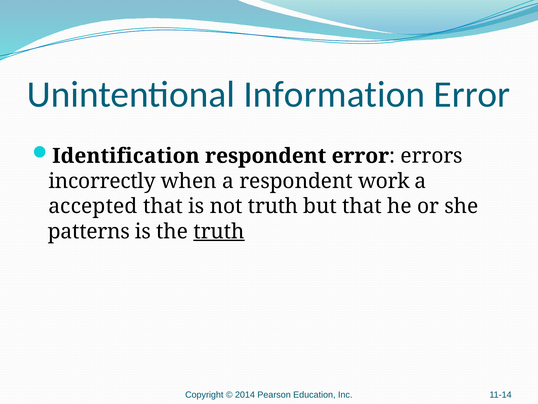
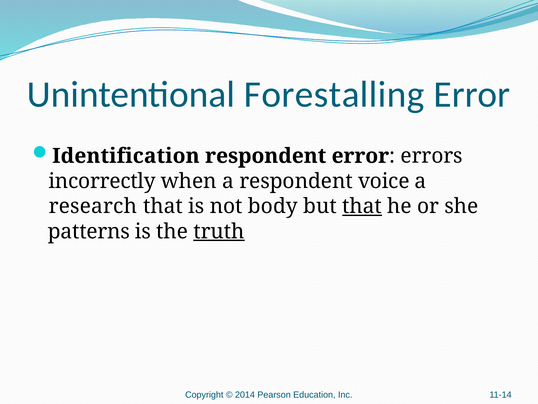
Information: Information -> Forestalling
work: work -> voice
accepted: accepted -> research
not truth: truth -> body
that at (362, 206) underline: none -> present
